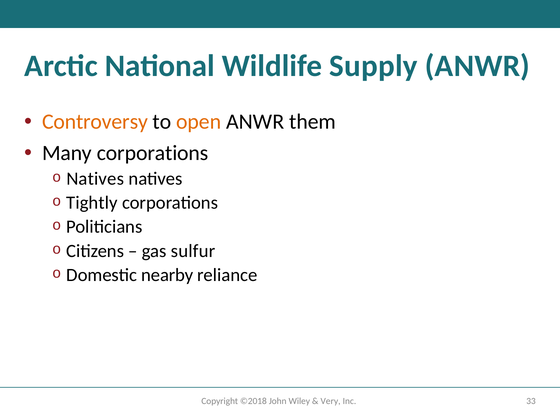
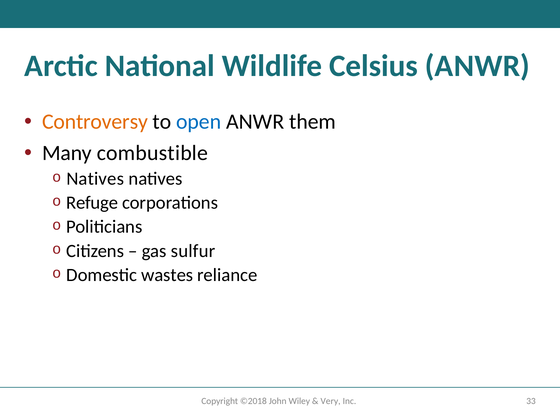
Supply: Supply -> Celsius
open colour: orange -> blue
Many corporations: corporations -> combustible
Tightly: Tightly -> Refuge
nearby: nearby -> wastes
